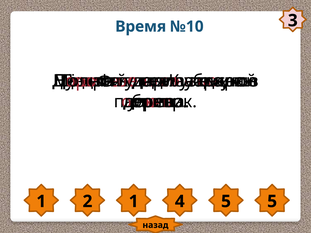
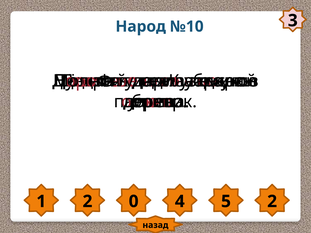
Время: Время -> Народ
2 1: 1 -> 0
5 5: 5 -> 2
